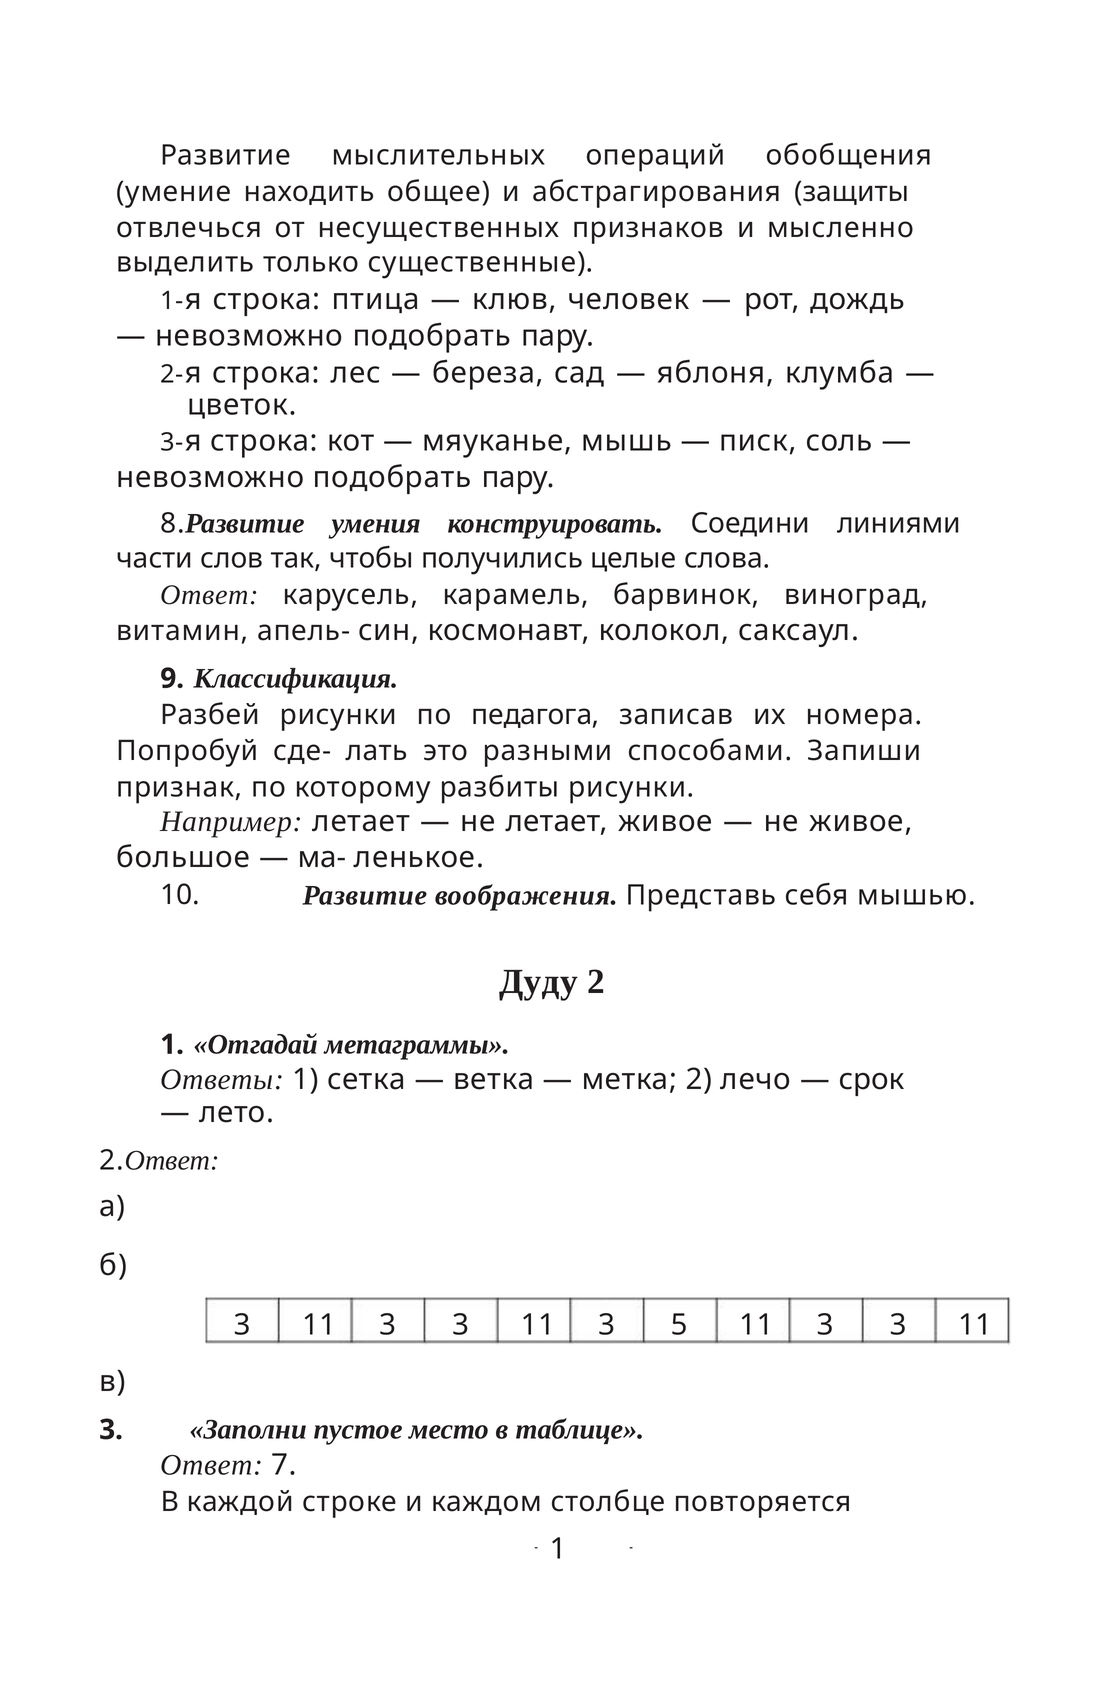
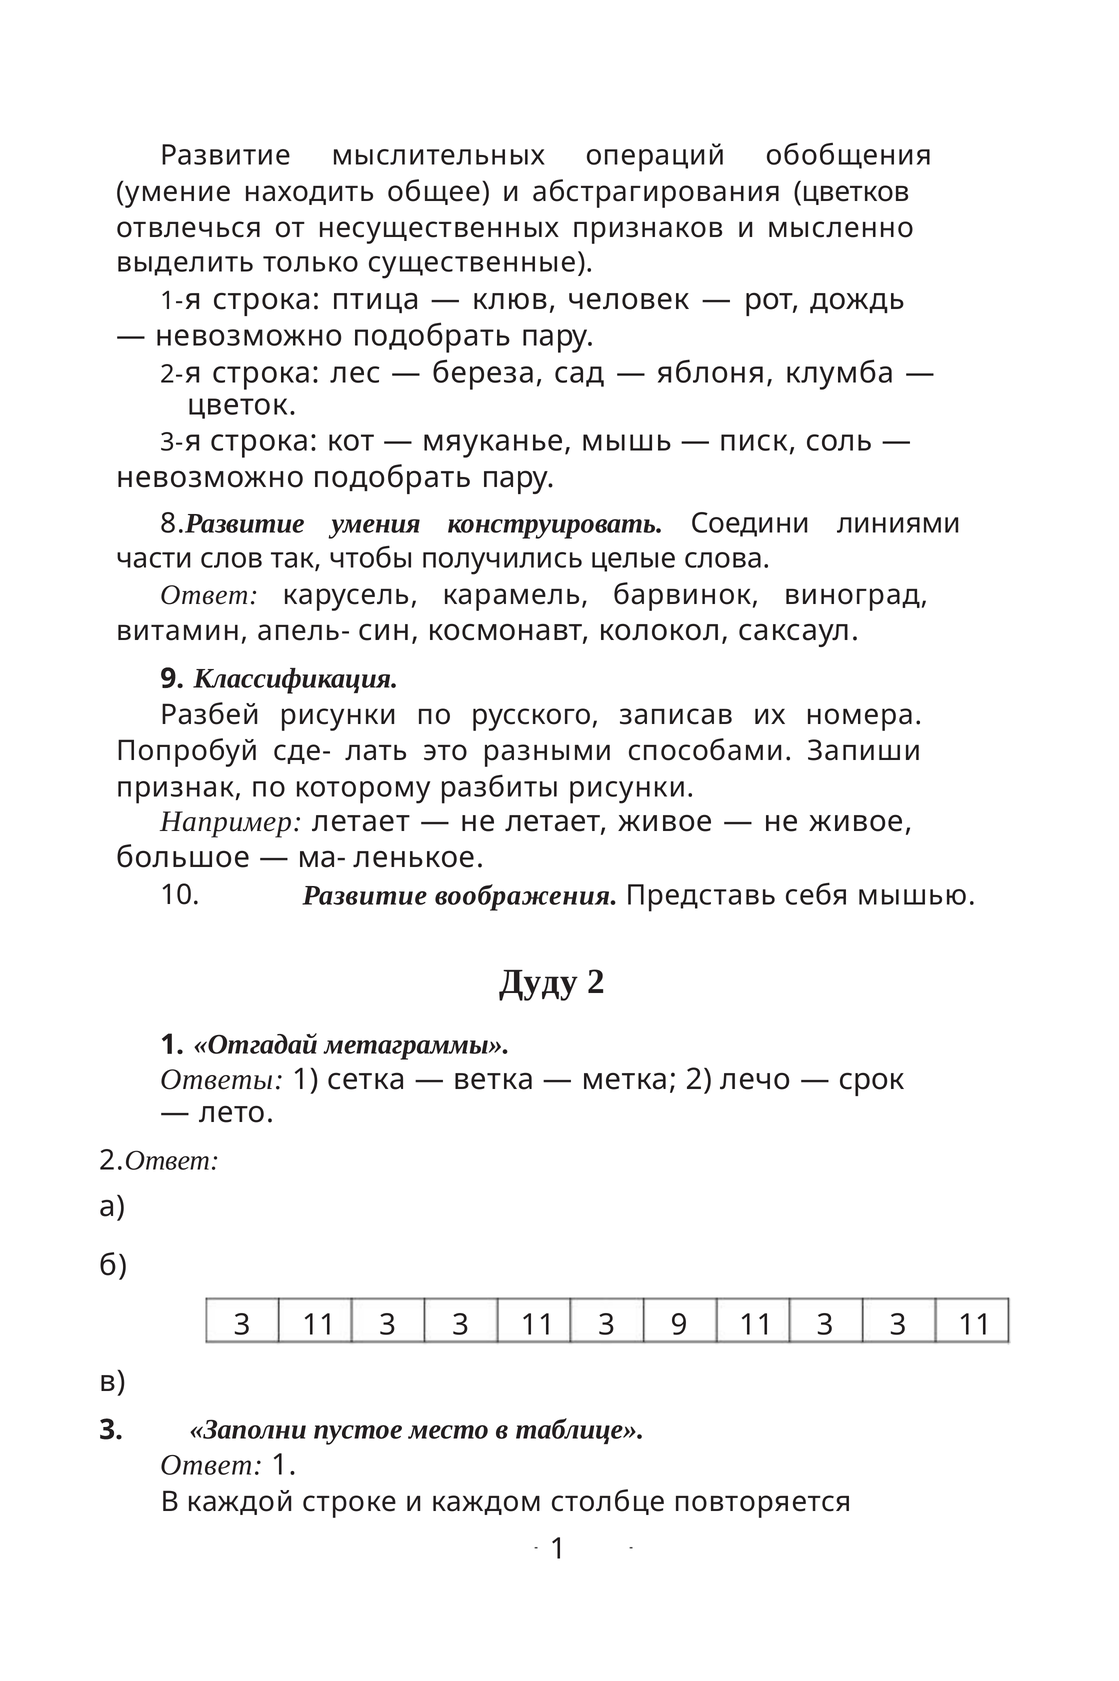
защиты: защиты -> цветков
педагога: педагога -> русского
3 5: 5 -> 9
Ответ 7: 7 -> 1
